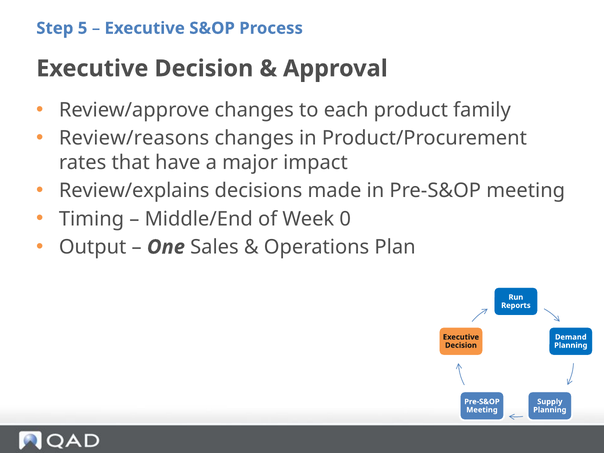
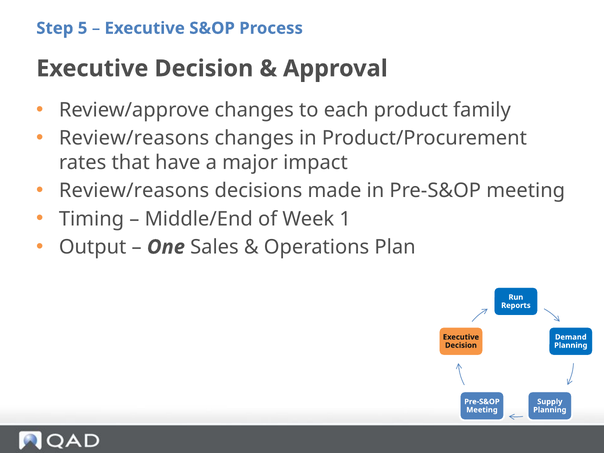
Review/explains at (134, 191): Review/explains -> Review/reasons
0: 0 -> 1
